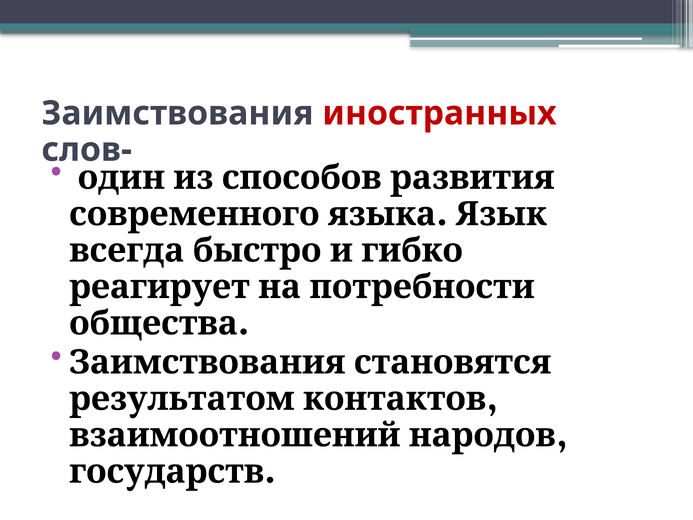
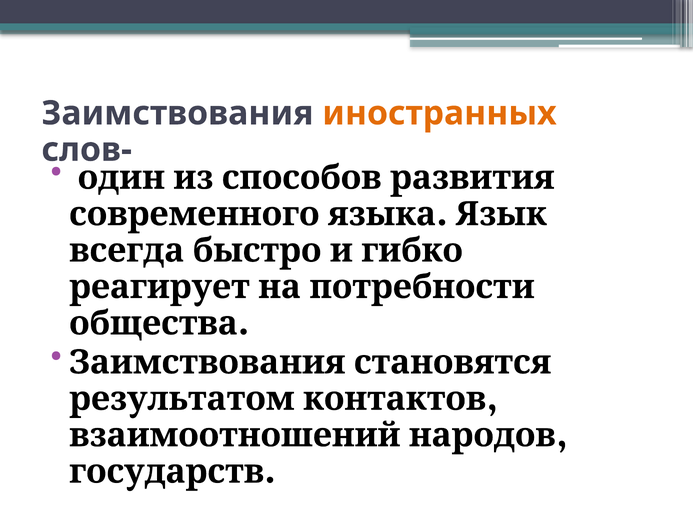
иностранных colour: red -> orange
